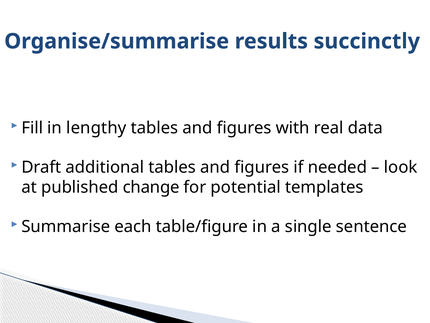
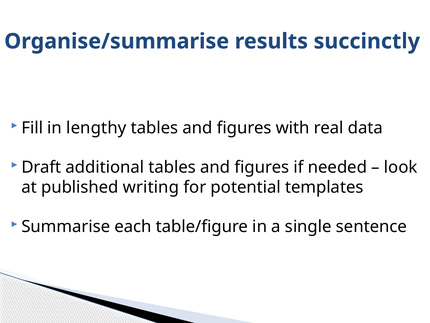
change: change -> writing
